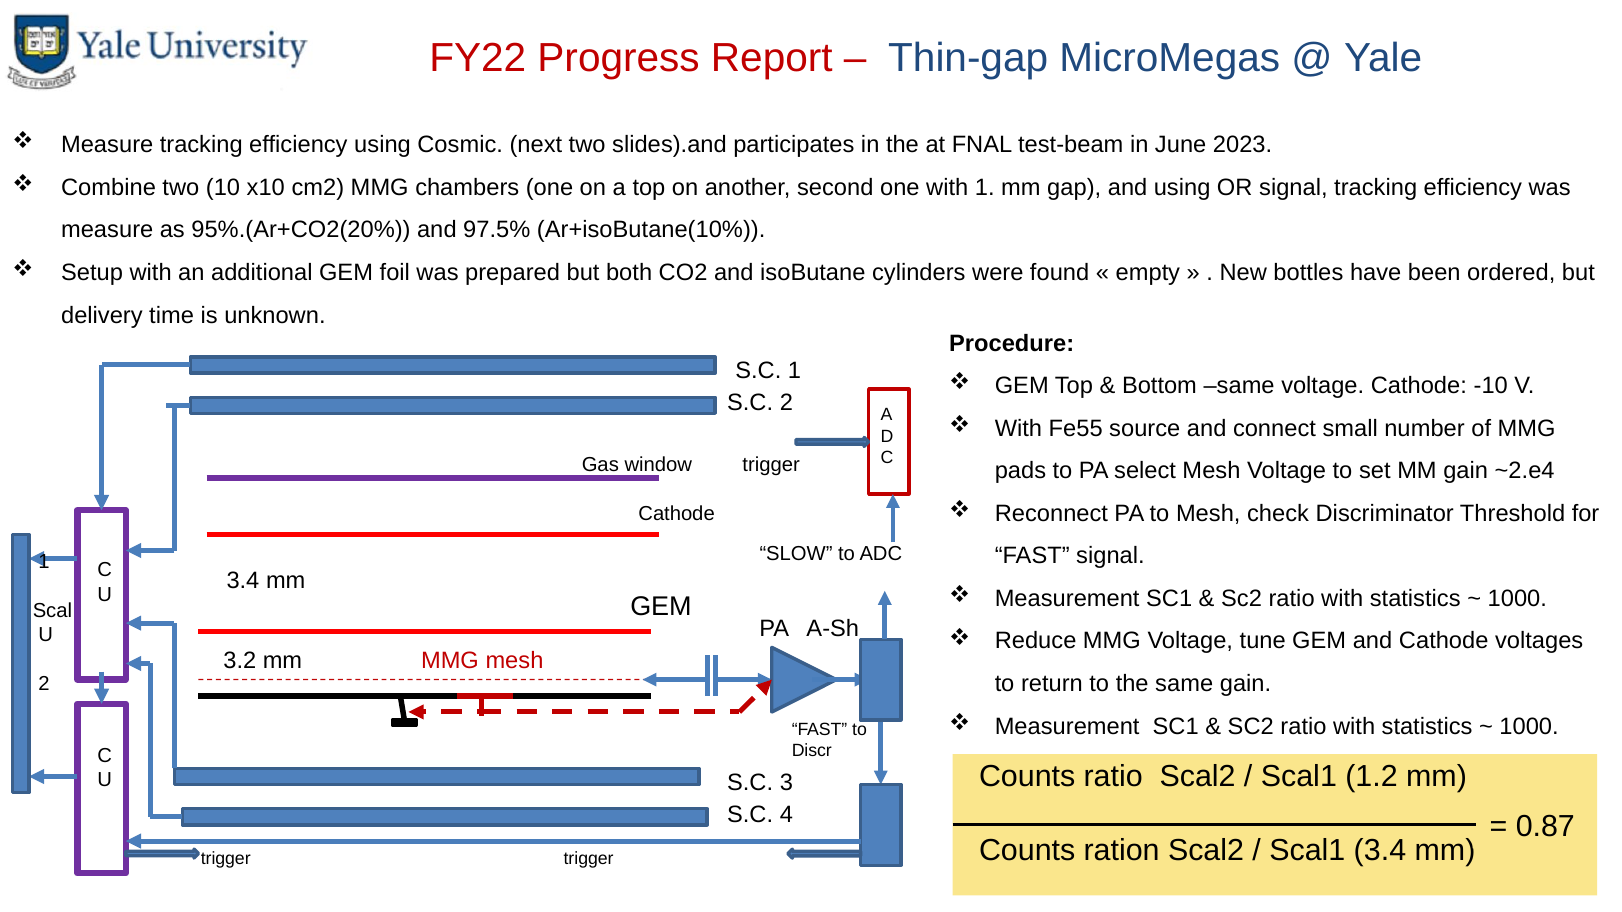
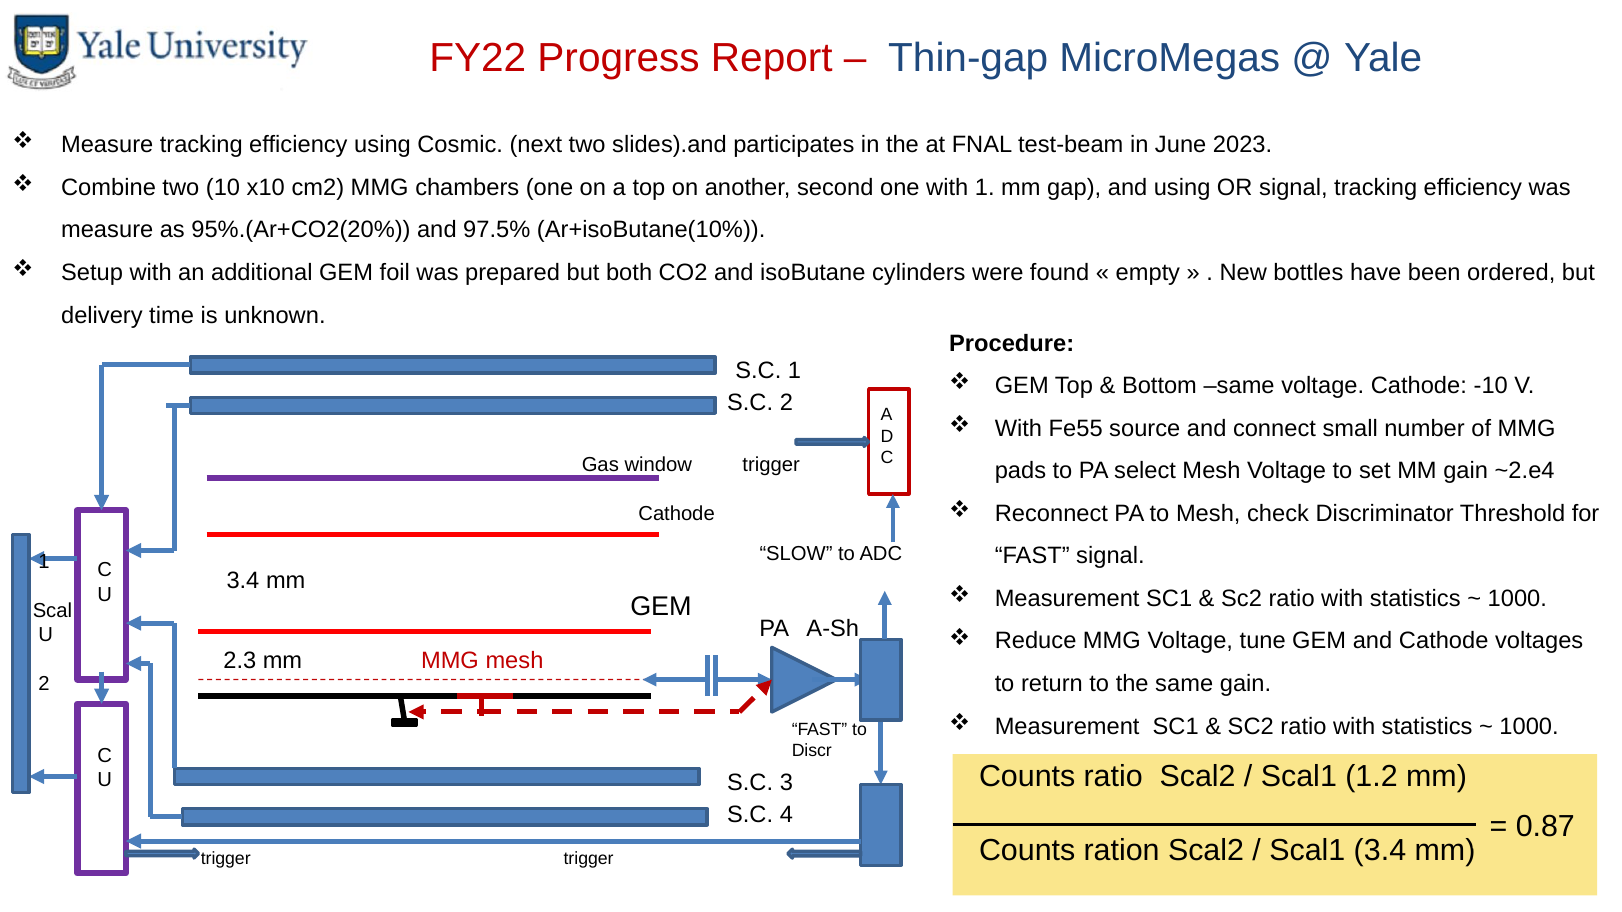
3.2: 3.2 -> 2.3
